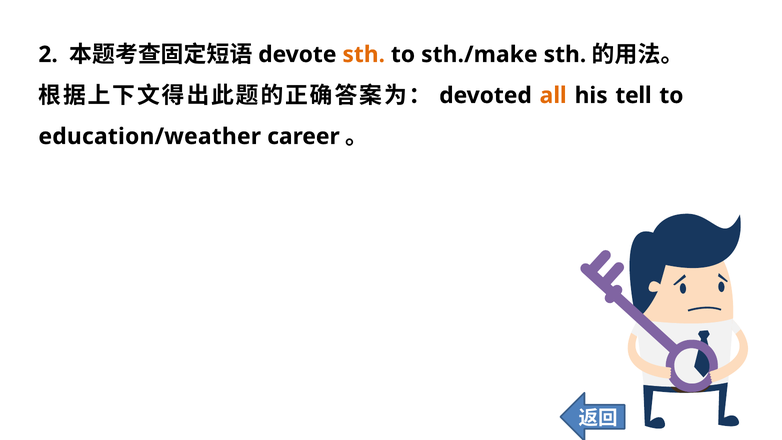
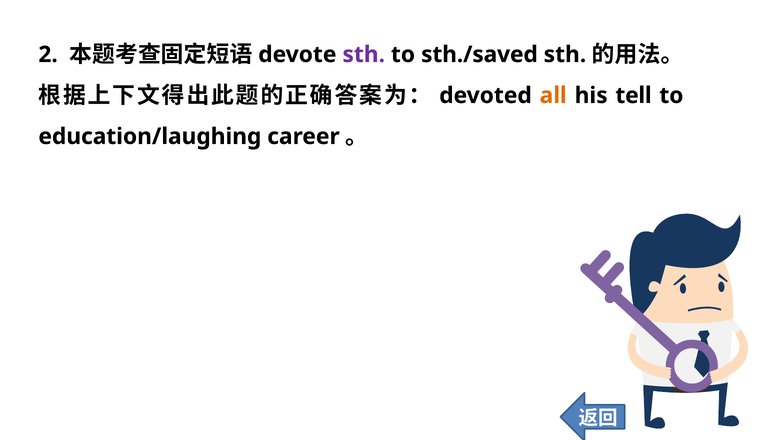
sth at (364, 55) colour: orange -> purple
sth./make: sth./make -> sth./saved
education/weather: education/weather -> education/laughing
